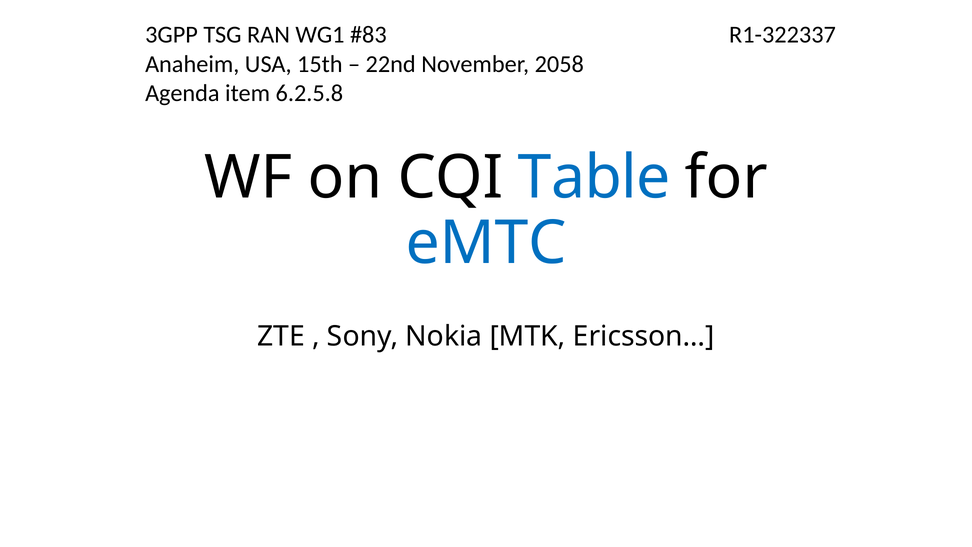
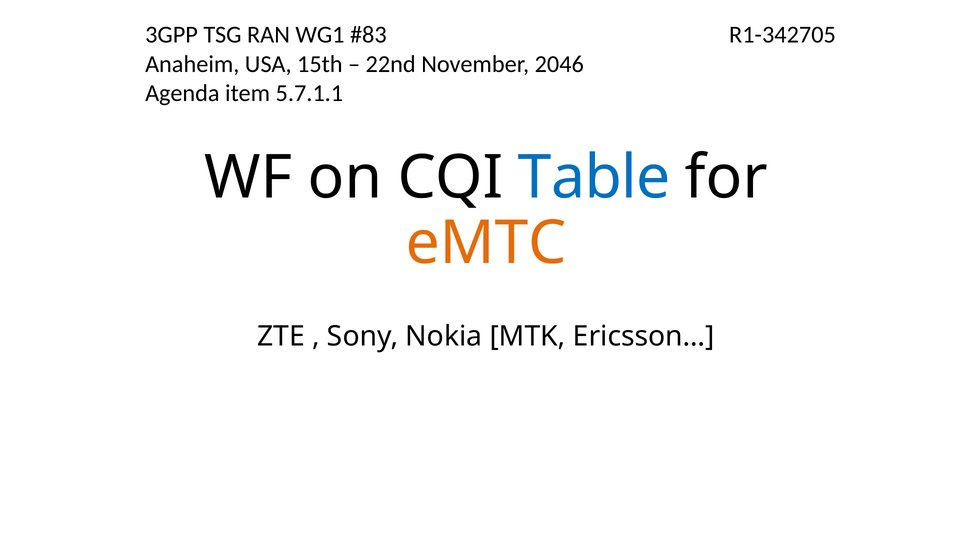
R1-322337: R1-322337 -> R1-342705
2058: 2058 -> 2046
6.2.5.8: 6.2.5.8 -> 5.7.1.1
eMTC colour: blue -> orange
